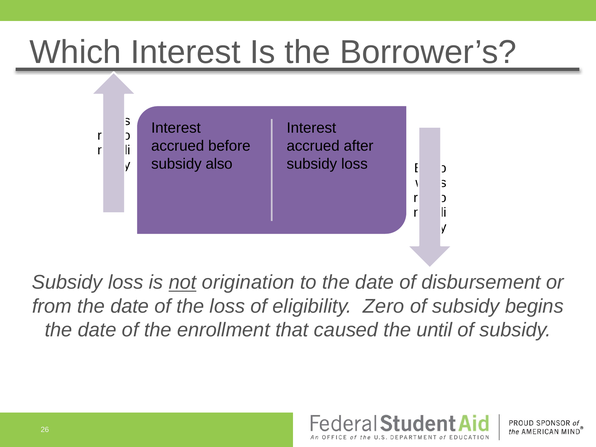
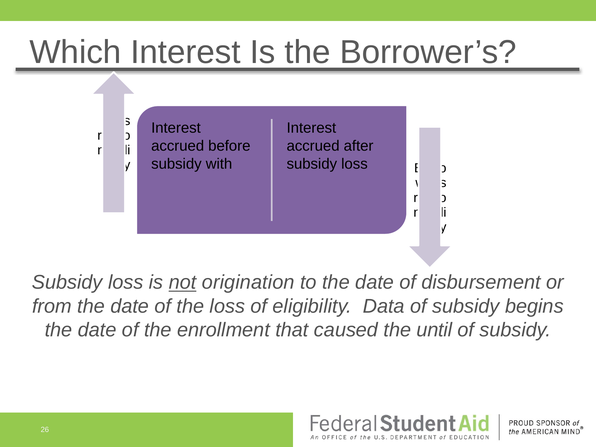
also: also -> with
Zero: Zero -> Data
